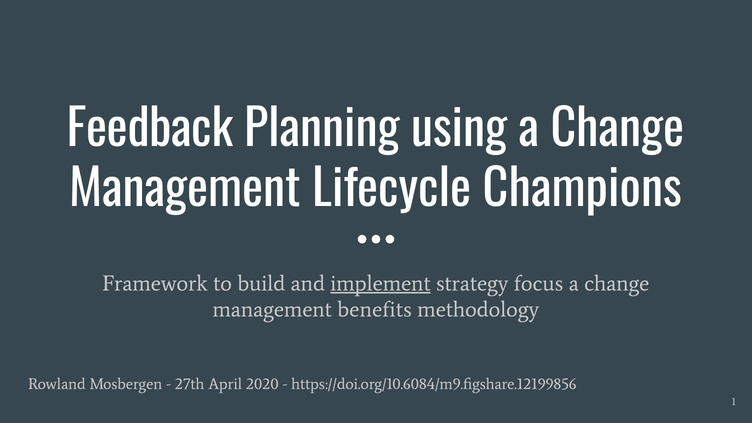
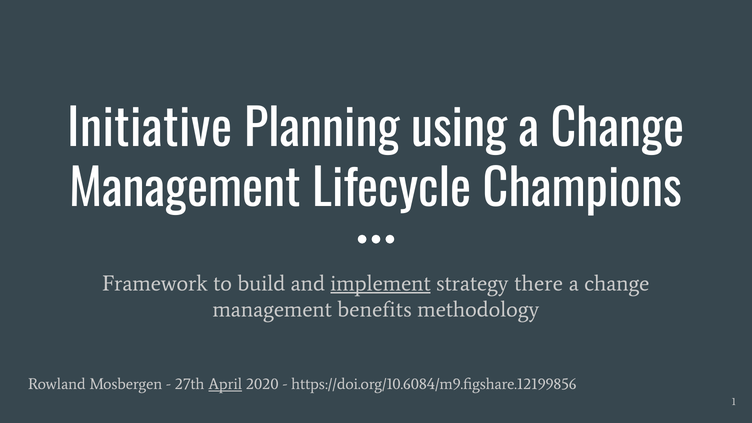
Feedback: Feedback -> Initiative
focus: focus -> there
April underline: none -> present
